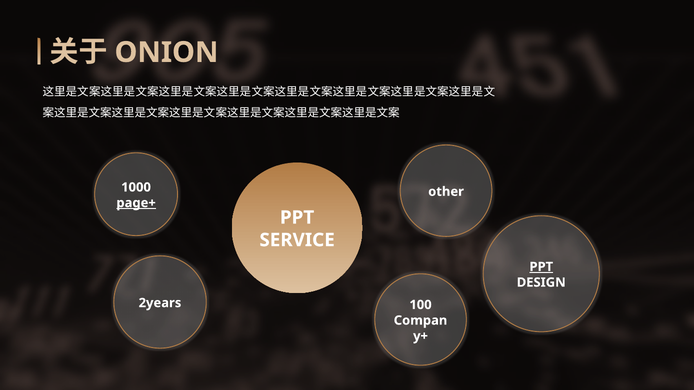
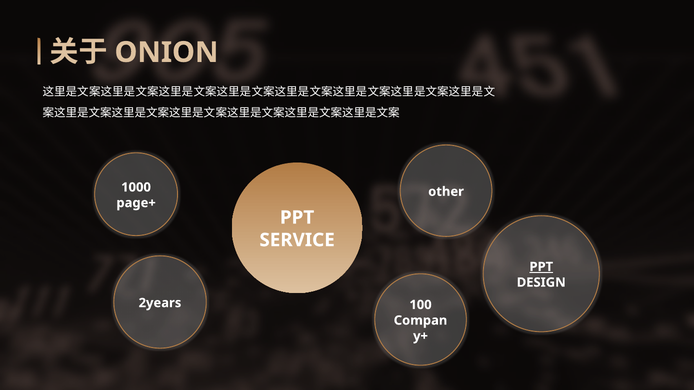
page+ underline: present -> none
